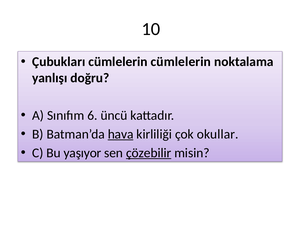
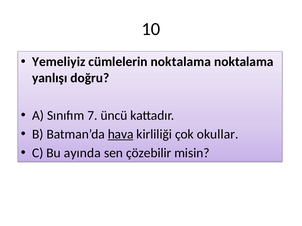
Çubukları: Çubukları -> Yemeliyiz
cümlelerin cümlelerin: cümlelerin -> noktalama
6: 6 -> 7
yaşıyor: yaşıyor -> ayında
çözebilir underline: present -> none
